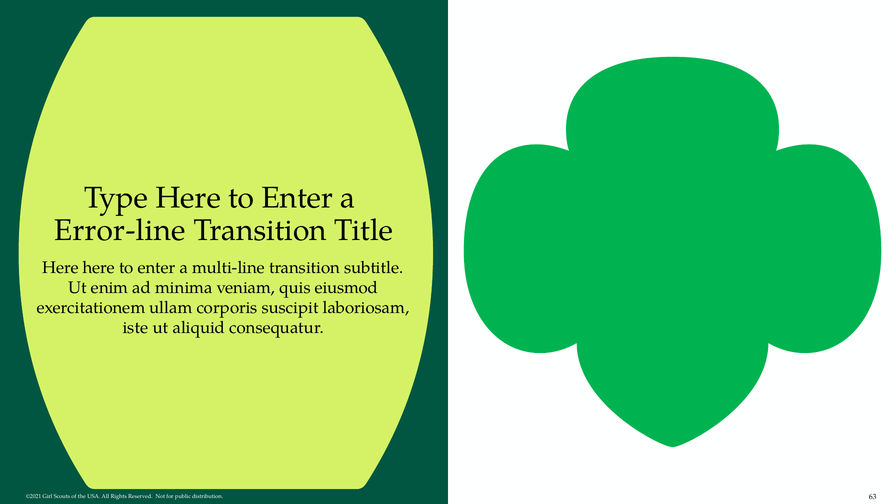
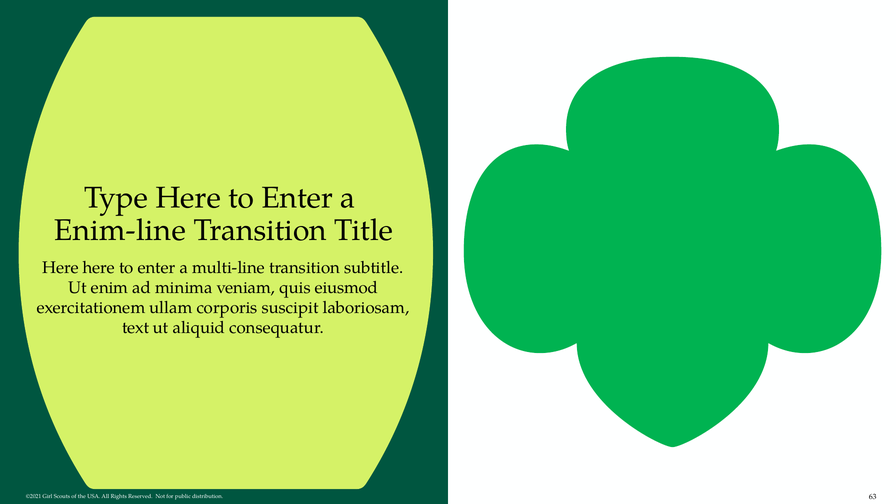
Error-line: Error-line -> Enim-line
iste: iste -> text
